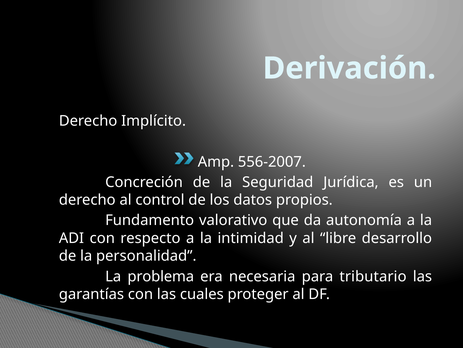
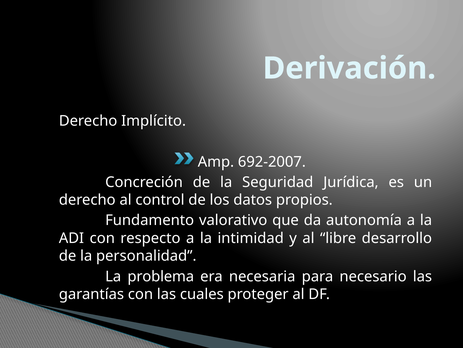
556-2007: 556-2007 -> 692-2007
tributario: tributario -> necesario
